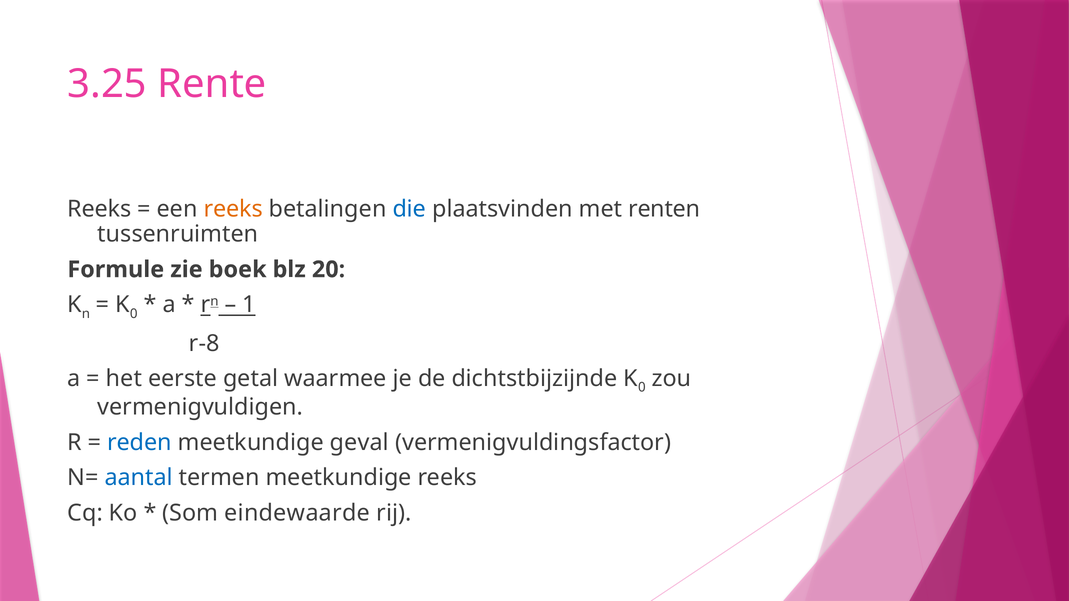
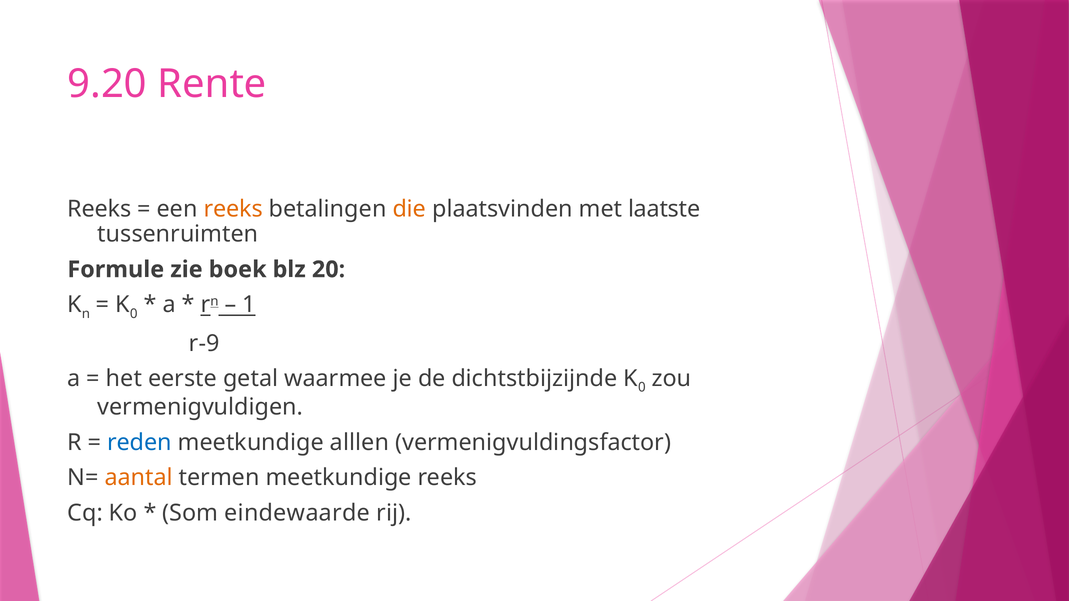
3.25: 3.25 -> 9.20
die colour: blue -> orange
renten: renten -> laatste
r-8: r-8 -> r-9
geval: geval -> alllen
aantal colour: blue -> orange
